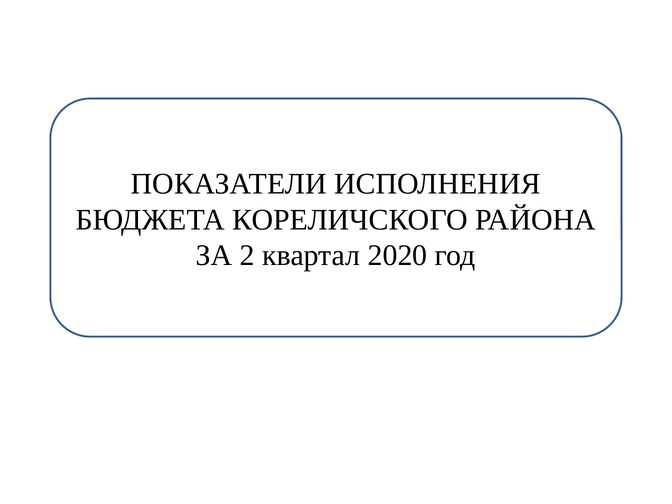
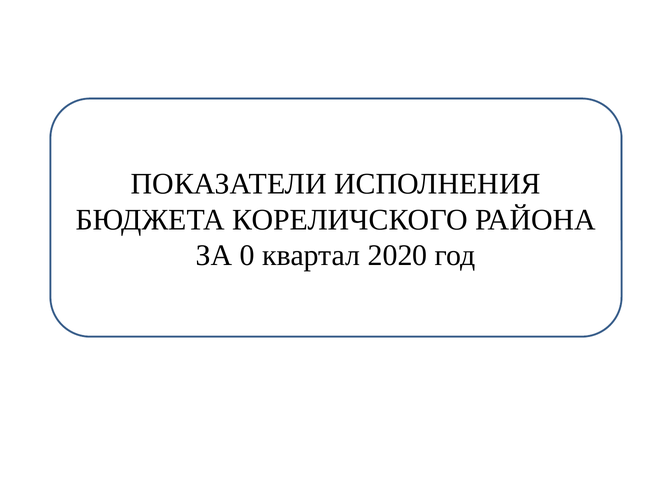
2: 2 -> 0
